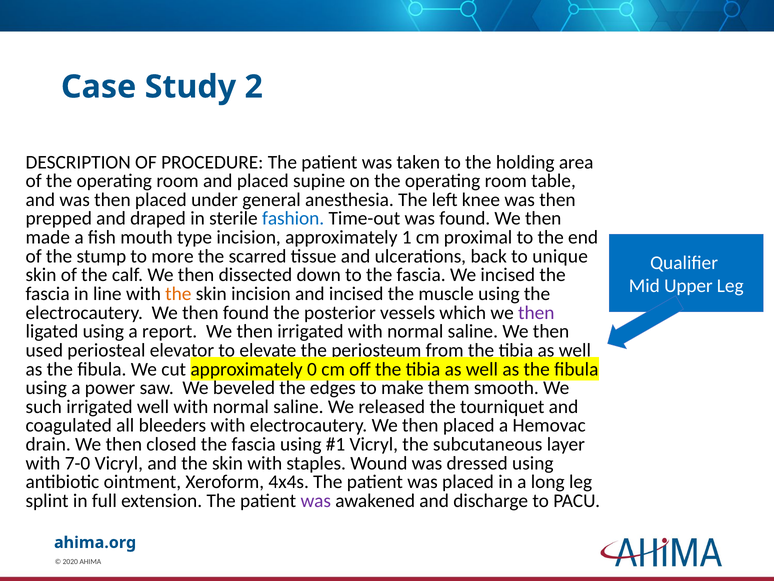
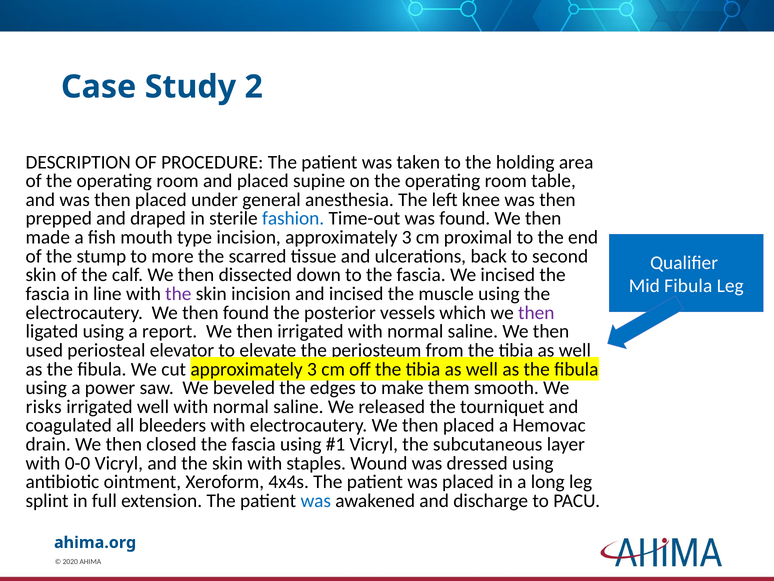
incision approximately 1: 1 -> 3
unique: unique -> second
Mid Upper: Upper -> Fibula
the at (178, 294) colour: orange -> purple
cut approximately 0: 0 -> 3
such: such -> risks
7-0: 7-0 -> 0-0
was at (316, 500) colour: purple -> blue
